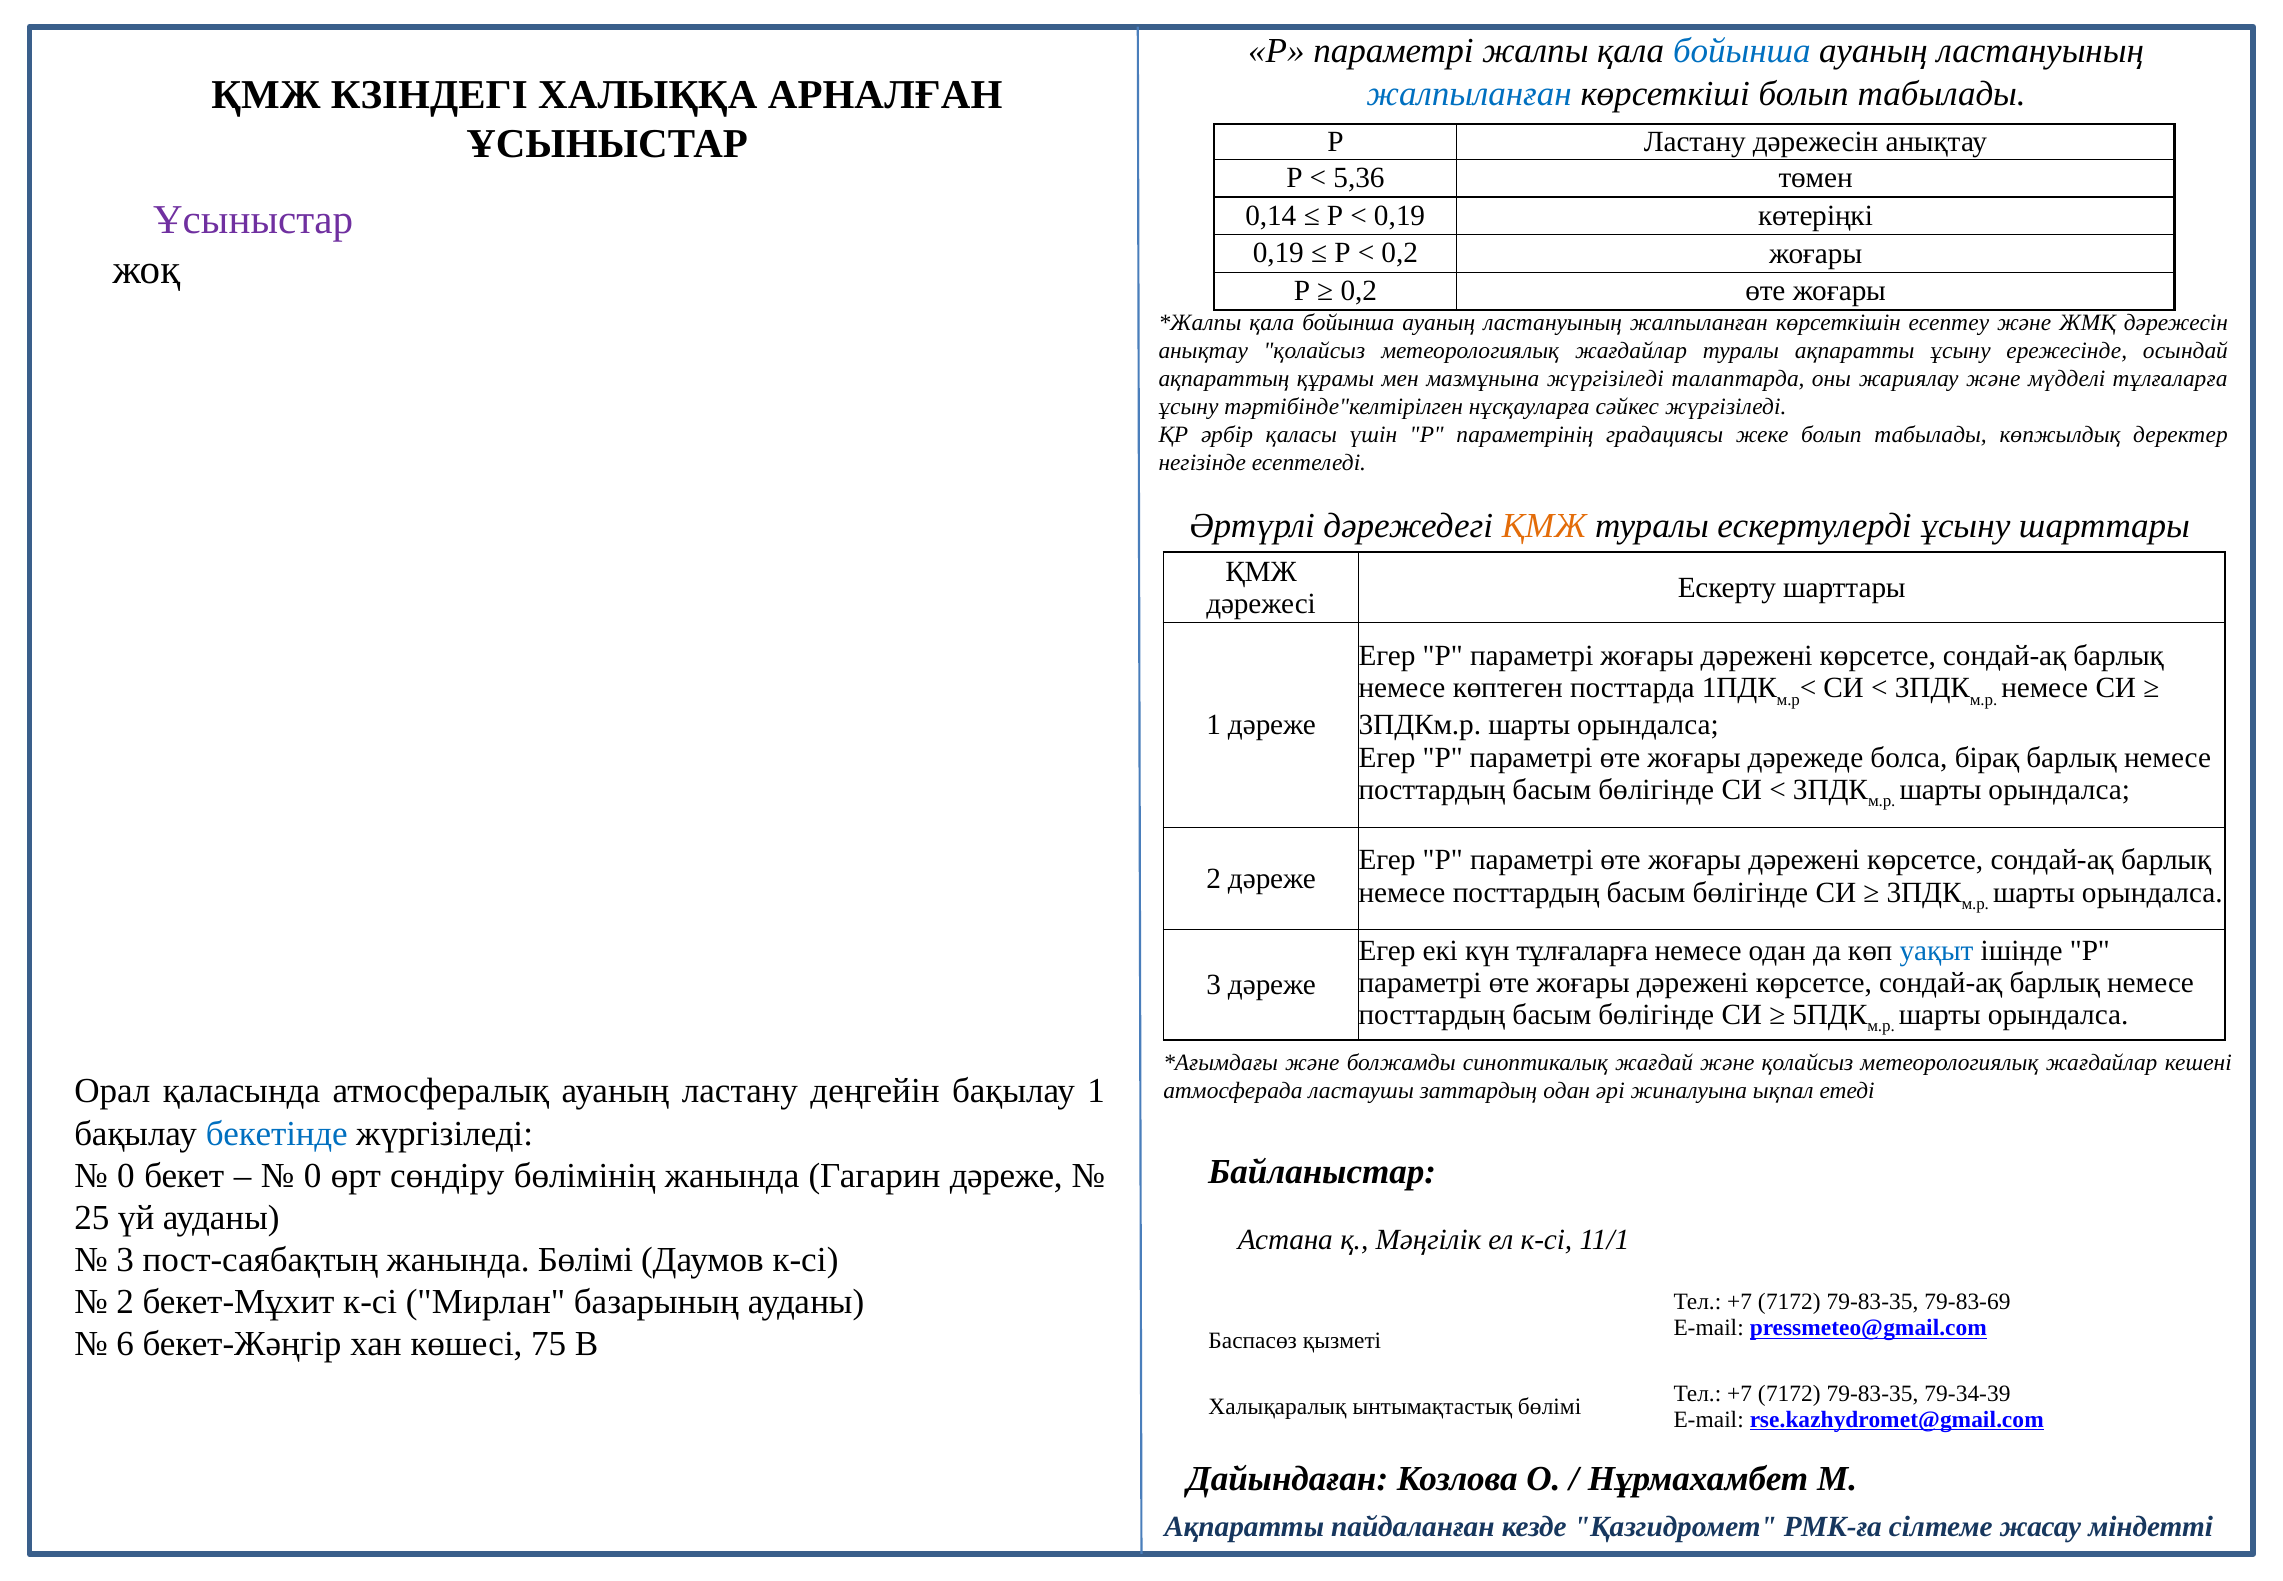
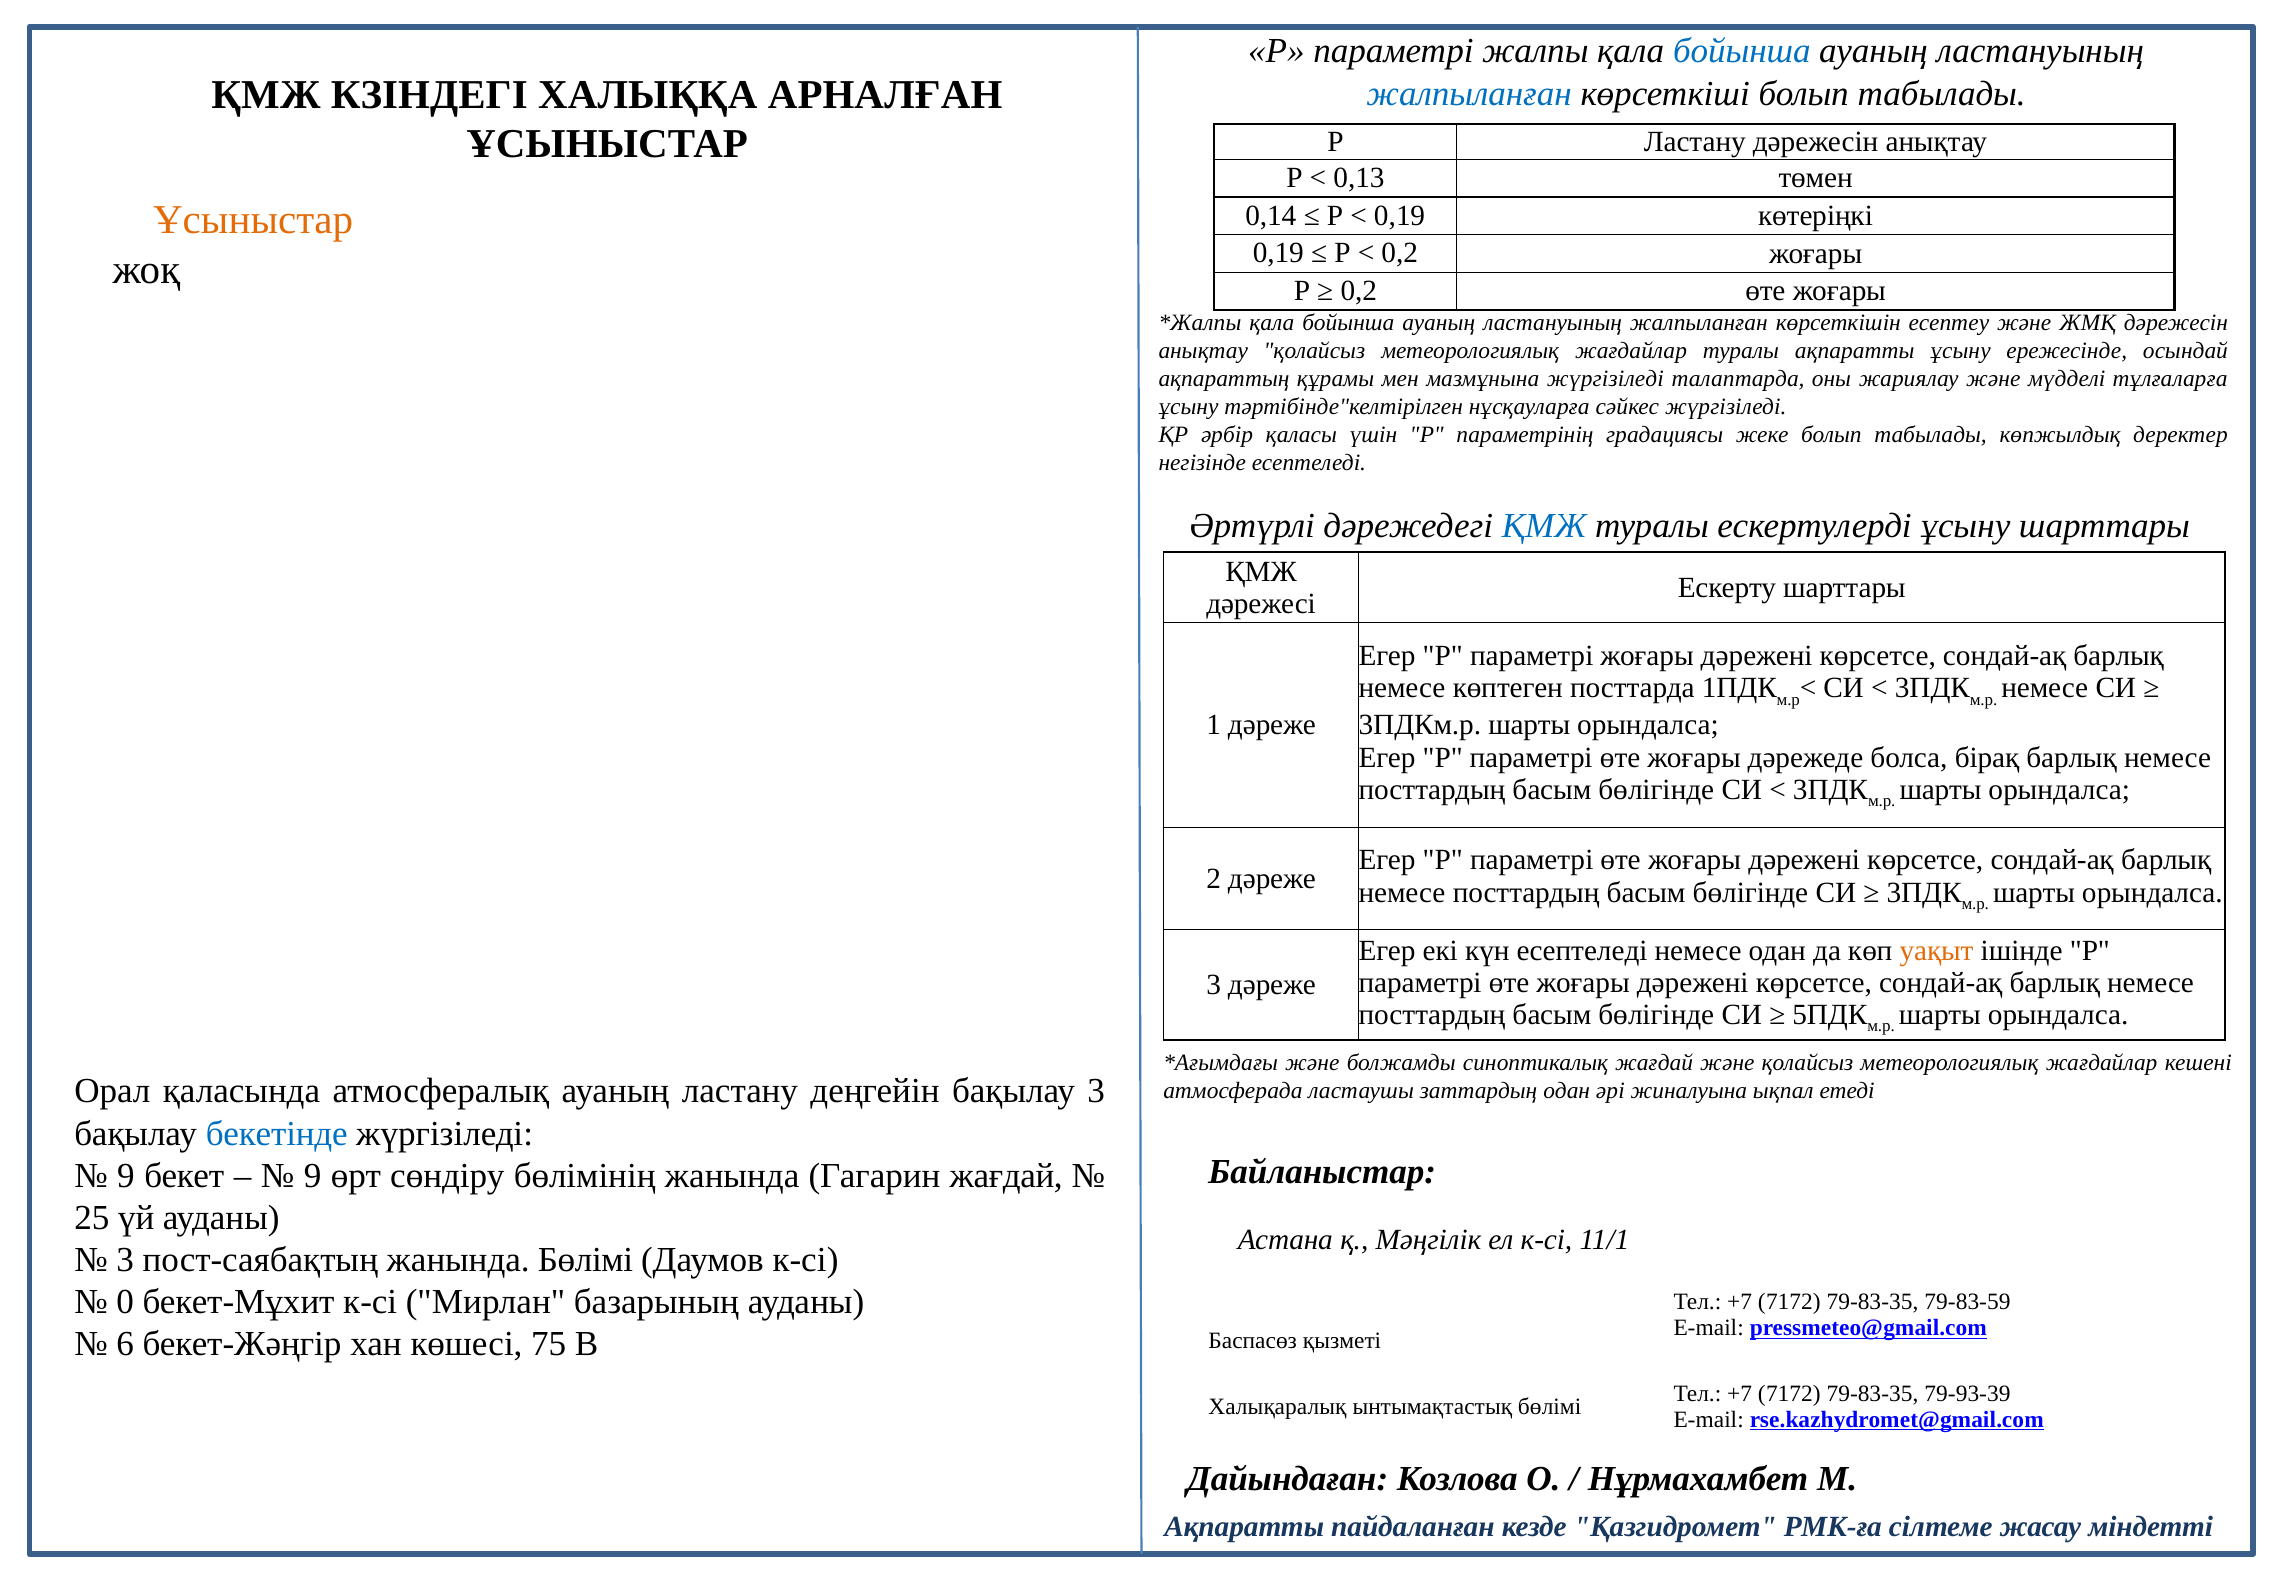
5,36: 5,36 -> 0,13
Ұсыныстар at (253, 220) colour: purple -> orange
ҚМЖ at (1544, 526) colour: orange -> blue
күн тұлғаларға: тұлғаларға -> есептеледі
уақыт colour: blue -> orange
бақылау 1: 1 -> 3
0 at (126, 1175): 0 -> 9
0 at (313, 1175): 0 -> 9
Гагарин дәреже: дәреже -> жағдай
2 at (125, 1302): 2 -> 0
79-83-69: 79-83-69 -> 79-83-59
79-34-39: 79-34-39 -> 79-93-39
